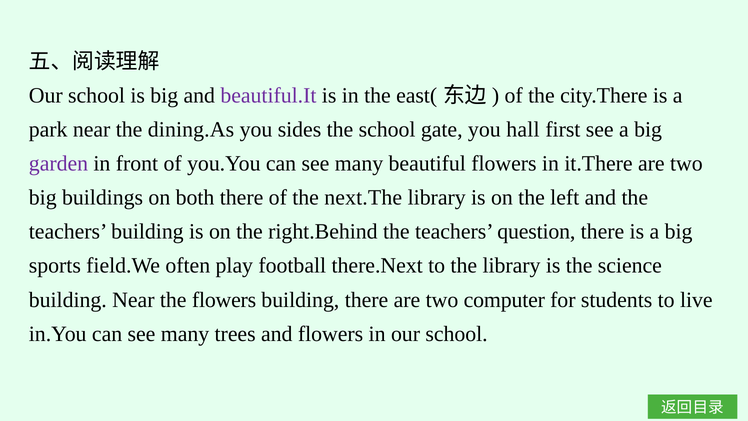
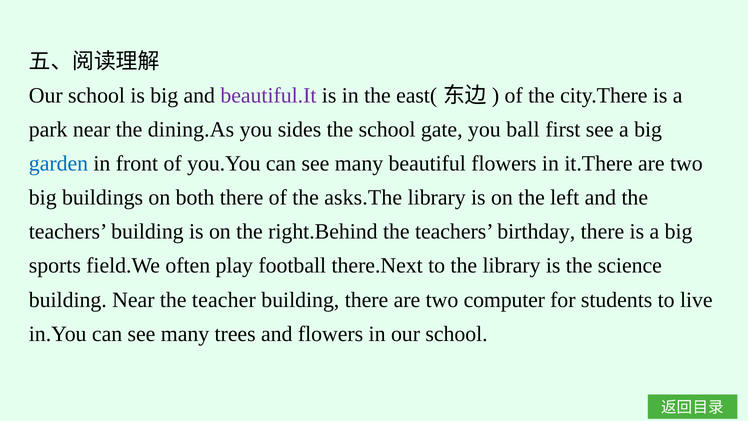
hall: hall -> ball
garden colour: purple -> blue
next.The: next.The -> asks.The
question: question -> birthday
the flowers: flowers -> teacher
